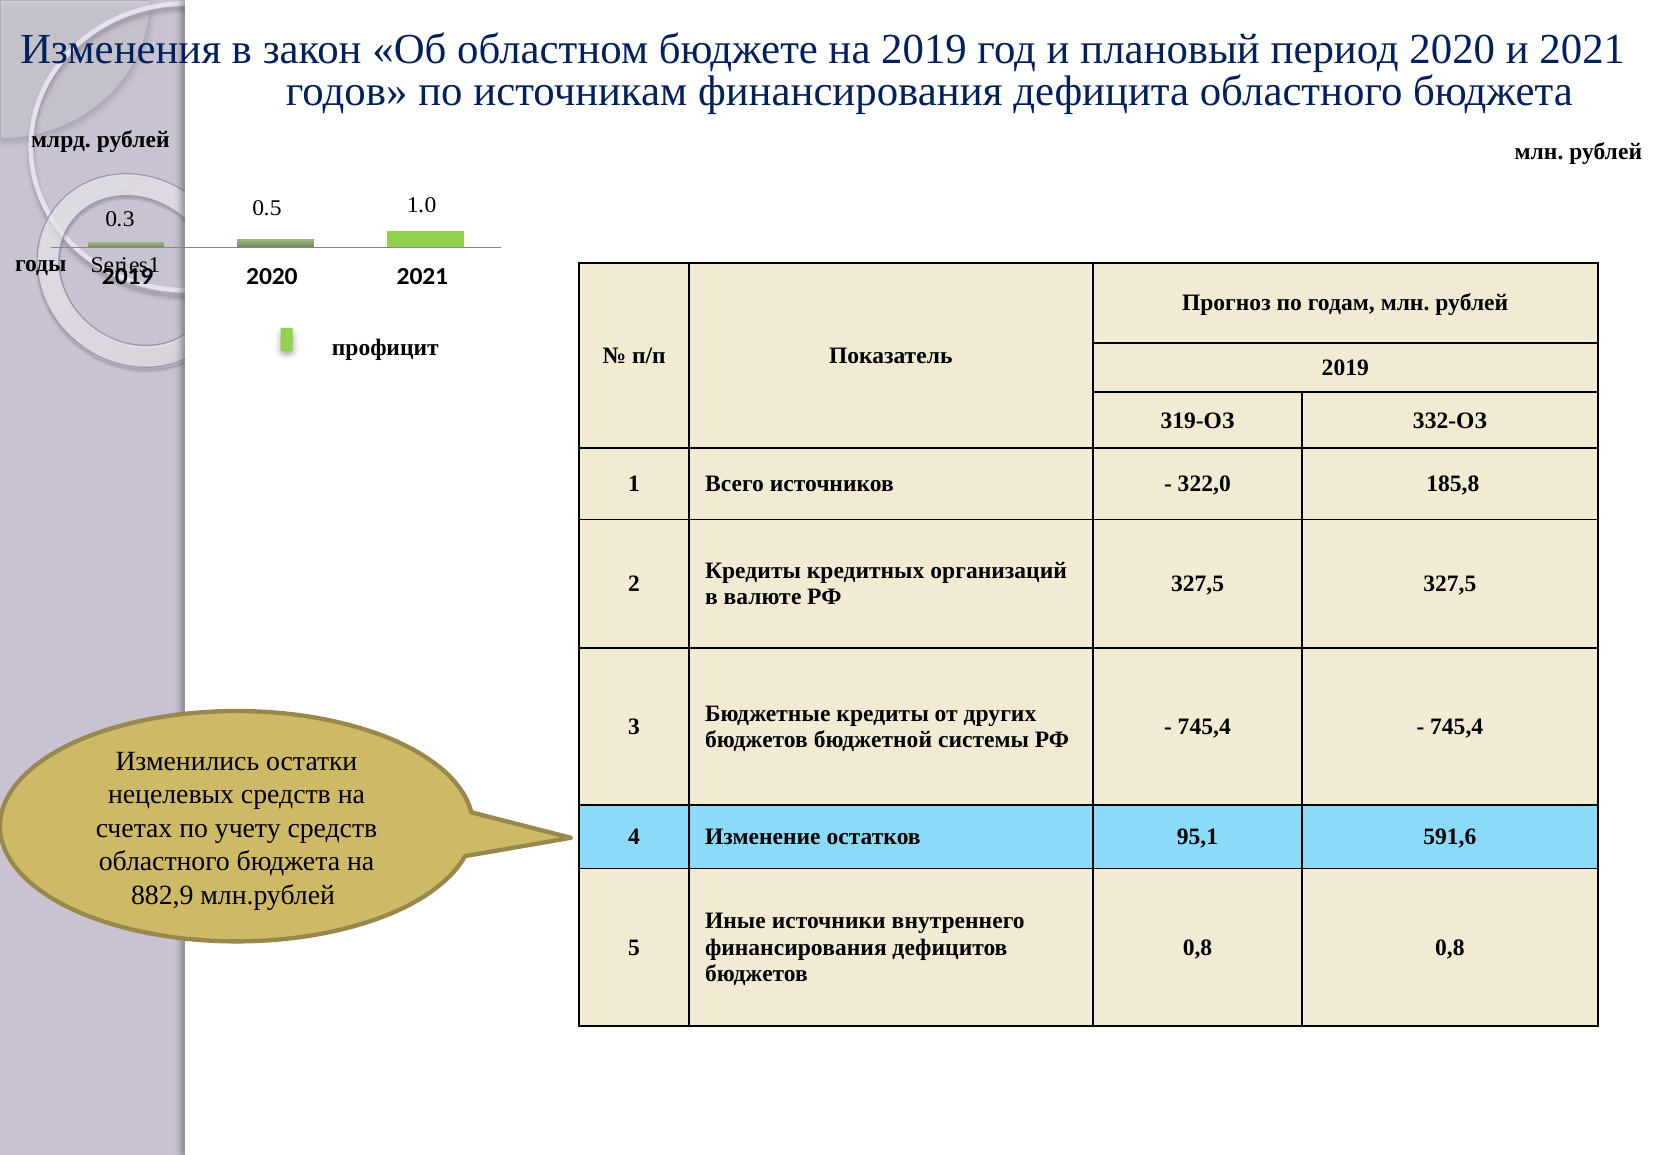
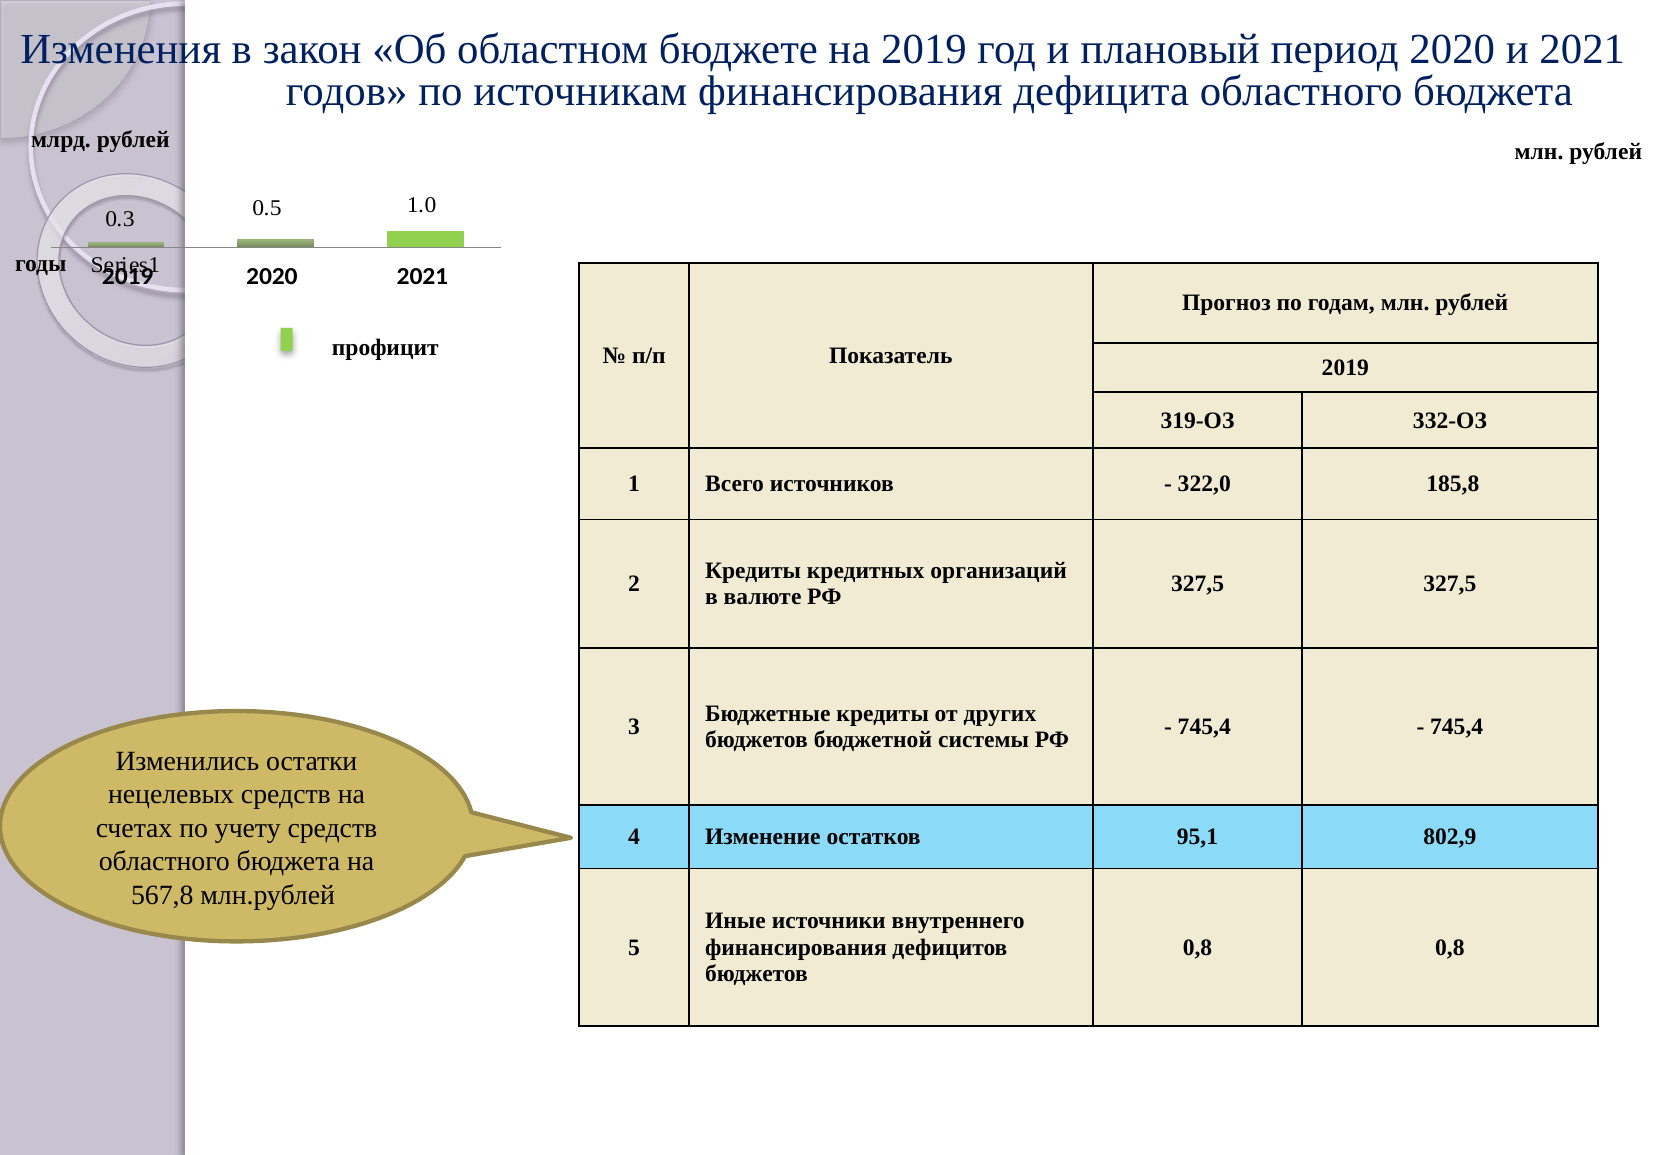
591,6: 591,6 -> 802,9
882,9: 882,9 -> 567,8
